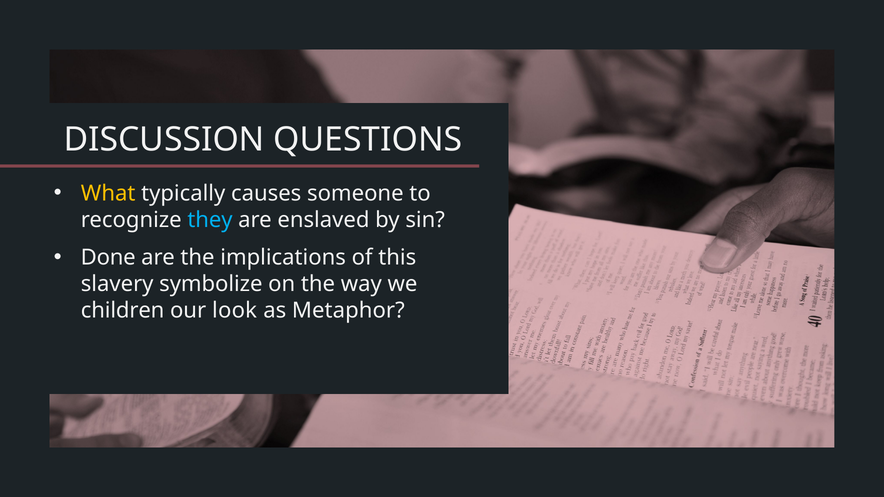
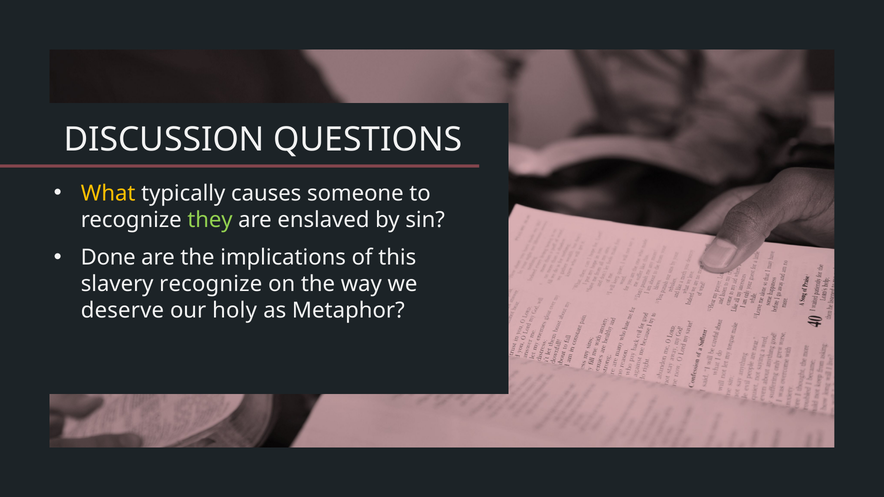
they colour: light blue -> light green
slavery symbolize: symbolize -> recognize
children: children -> deserve
look: look -> holy
